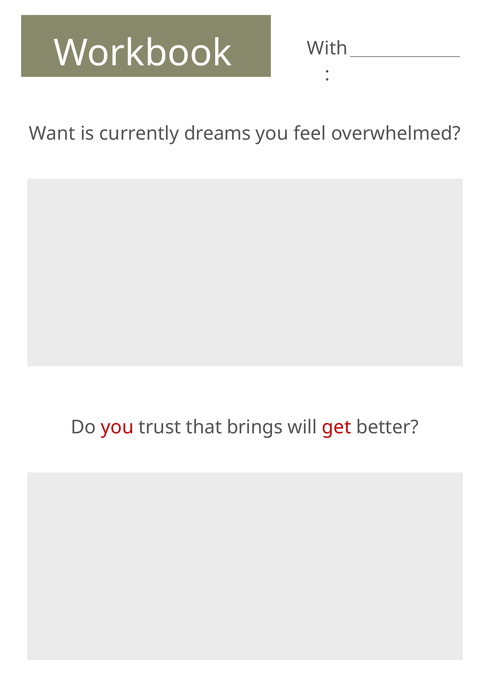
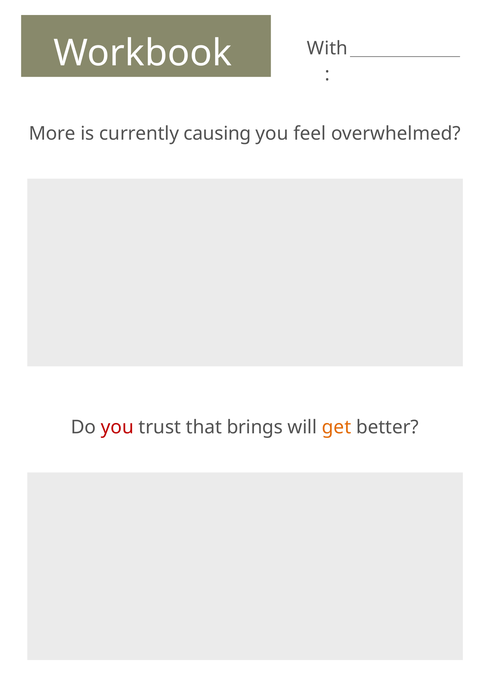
Want: Want -> More
dreams: dreams -> causing
get colour: red -> orange
